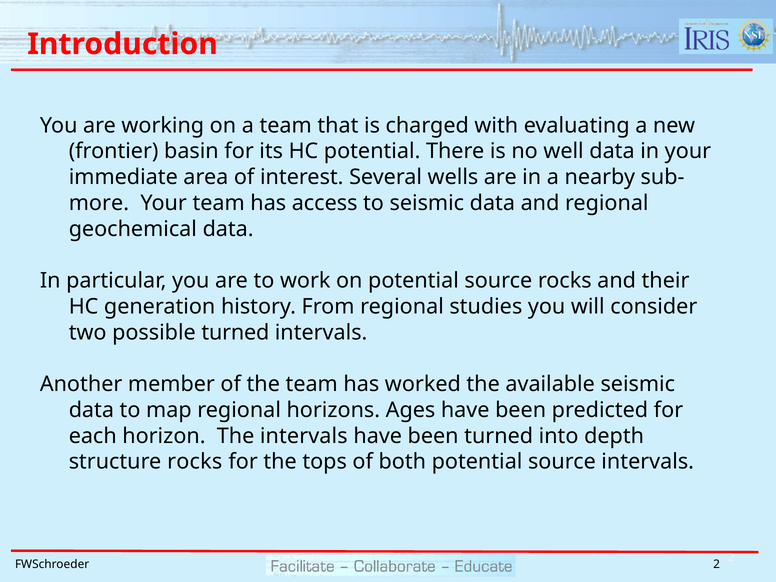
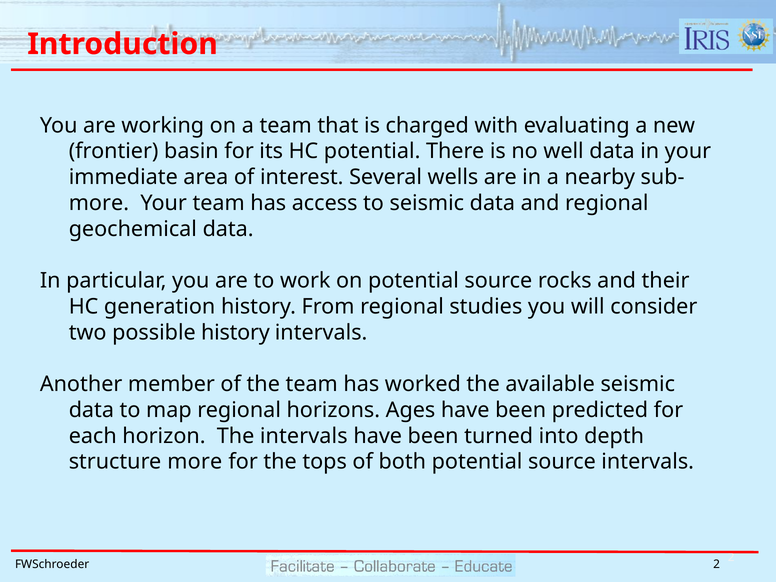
possible turned: turned -> history
structure rocks: rocks -> more
